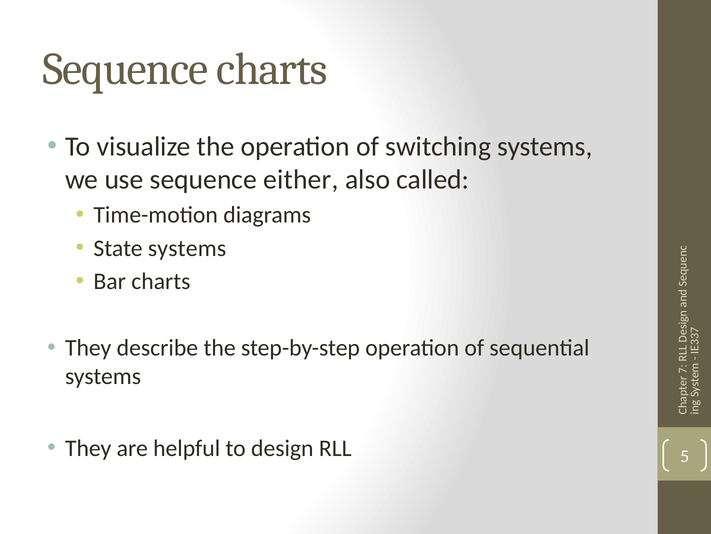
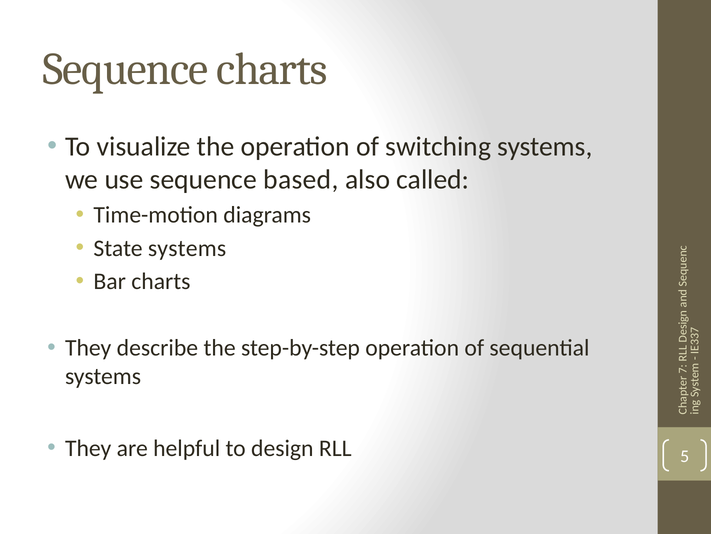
either: either -> based
